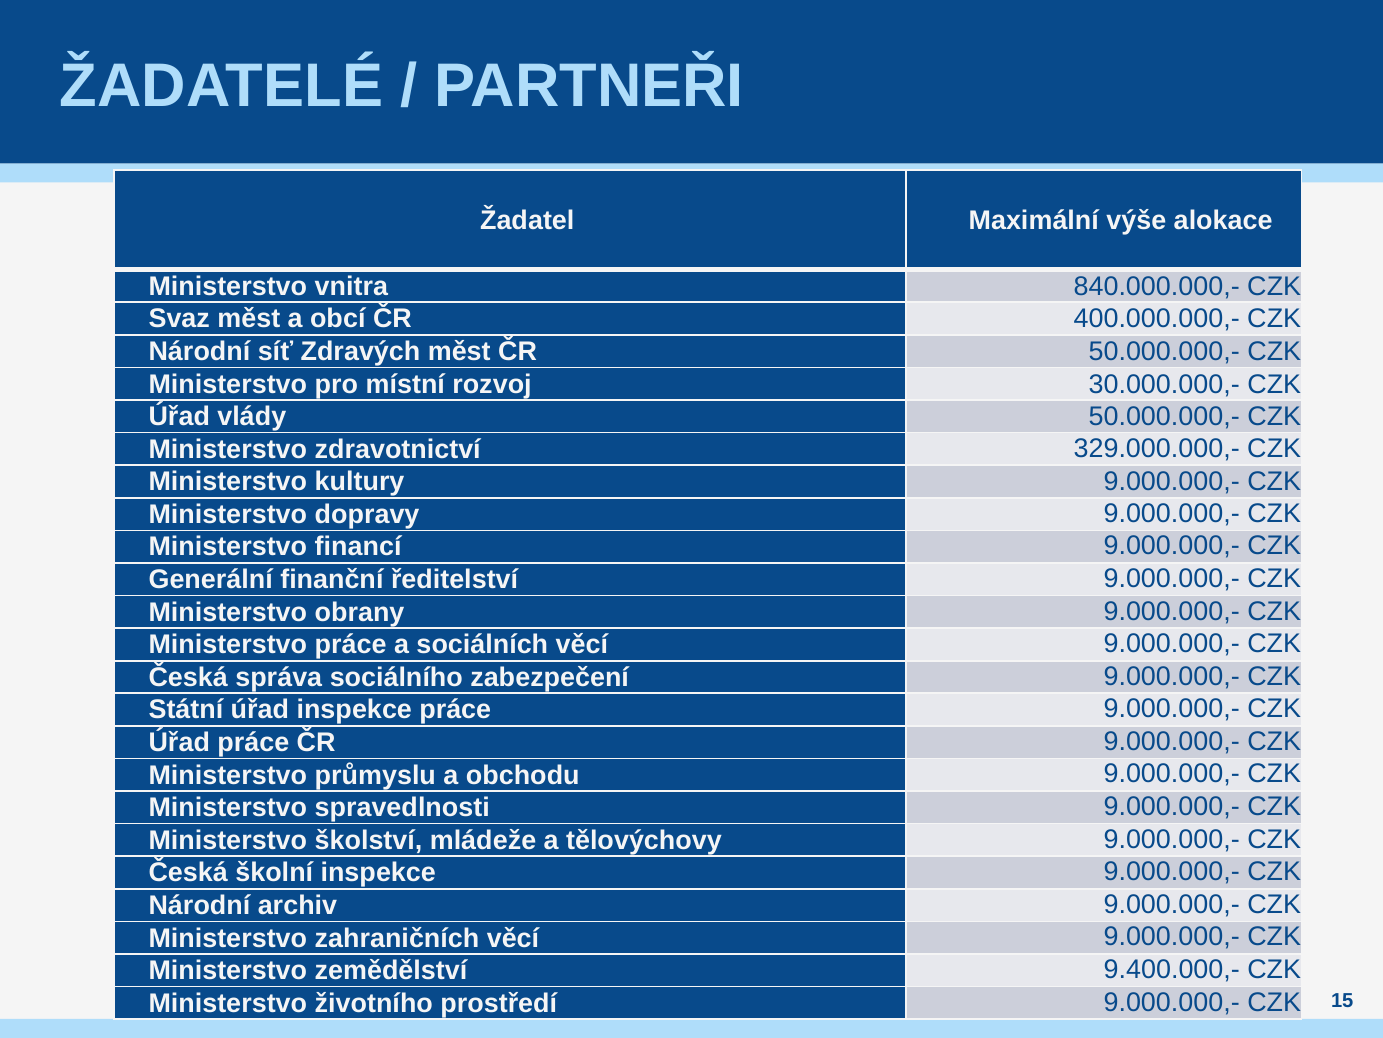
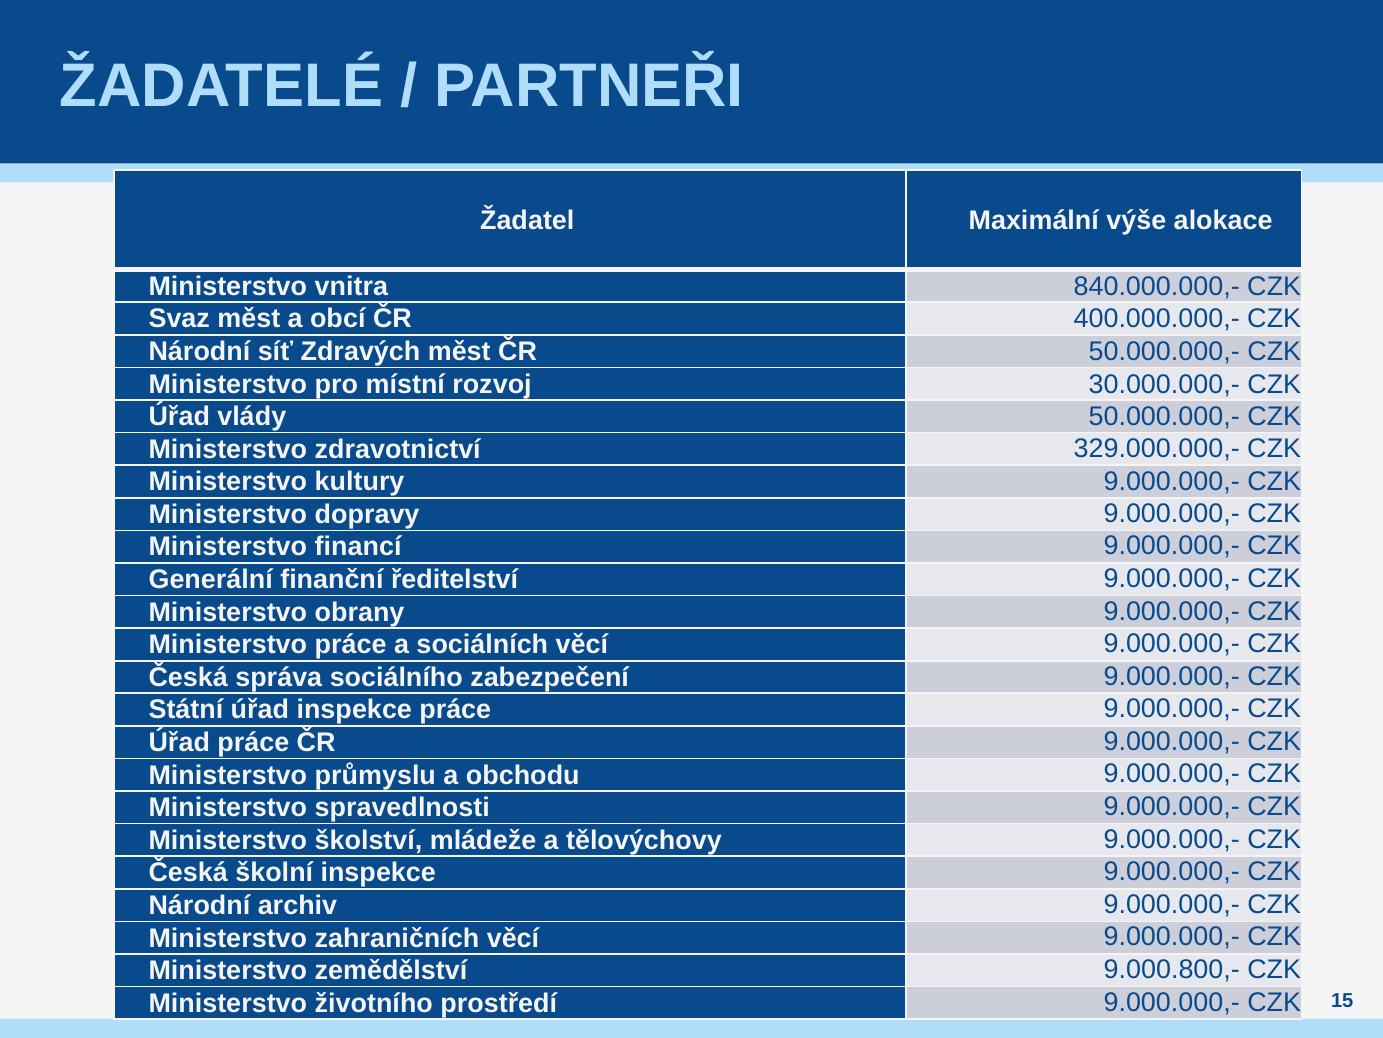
9.400.000,-: 9.400.000,- -> 9.000.800,-
